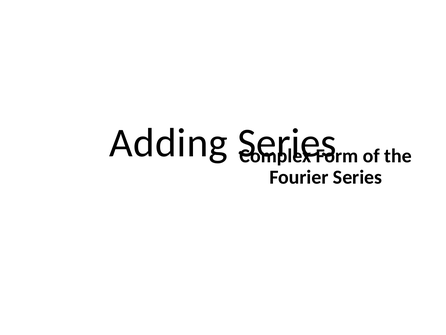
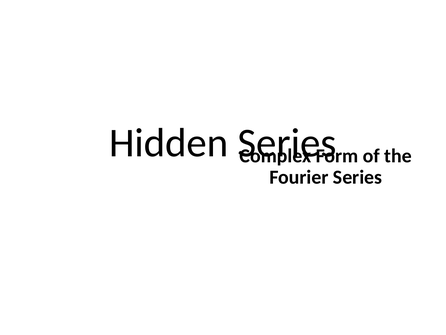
Adding: Adding -> Hidden
